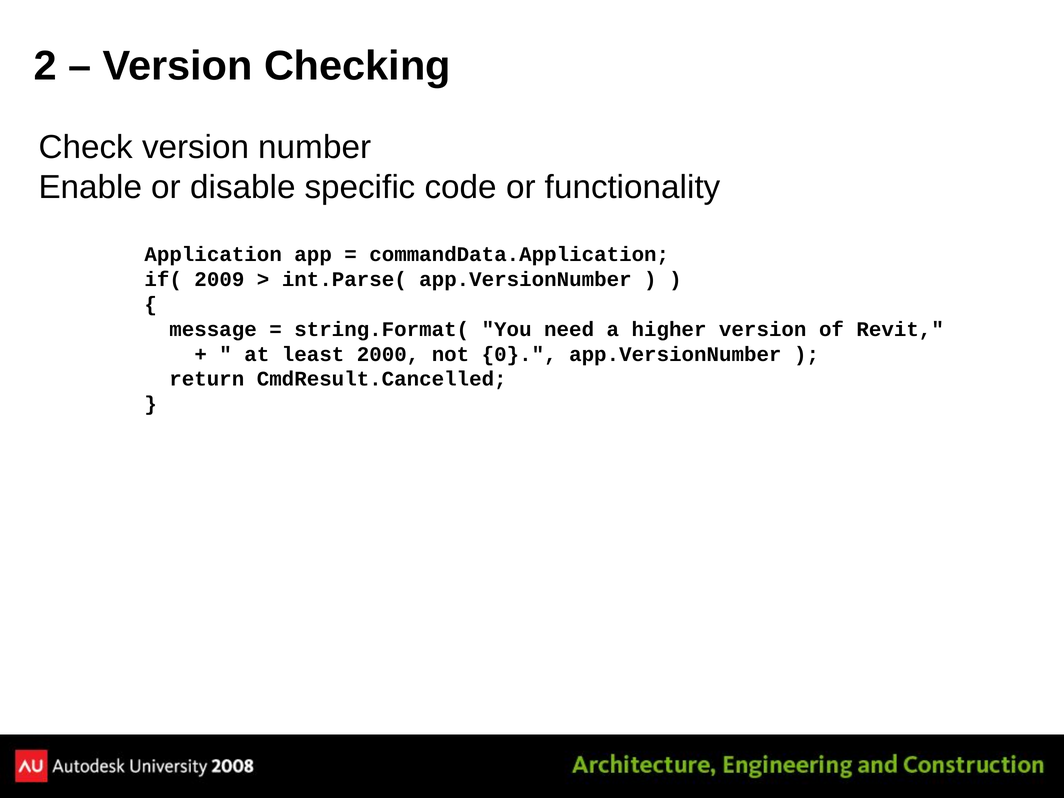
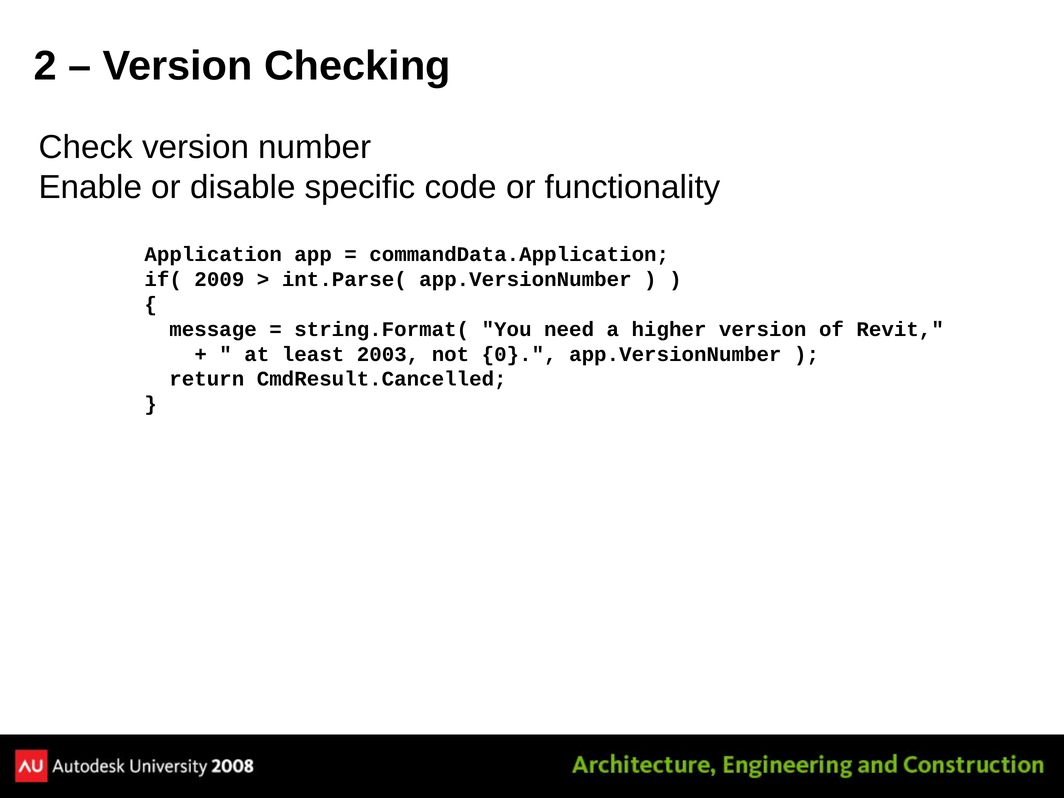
2000: 2000 -> 2003
